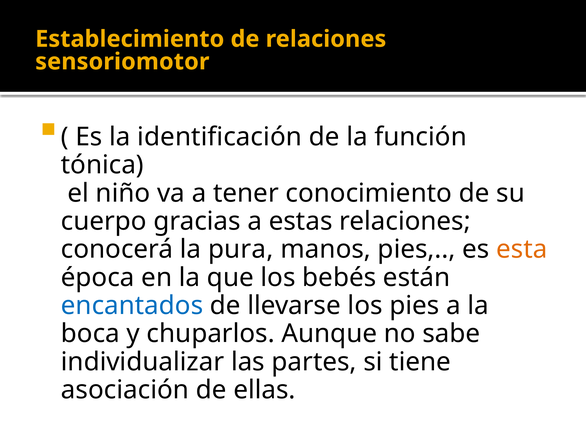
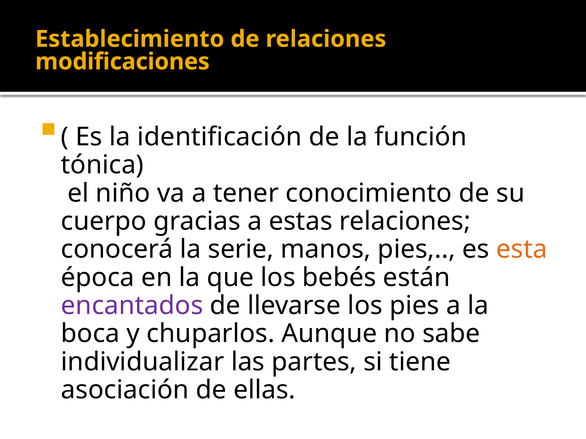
sensoriomotor: sensoriomotor -> modificaciones
pura: pura -> serie
encantados colour: blue -> purple
